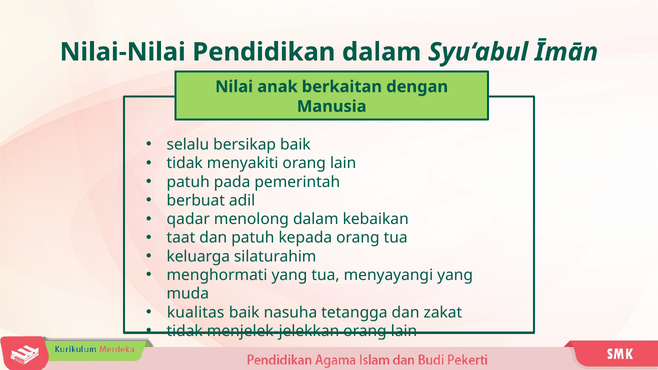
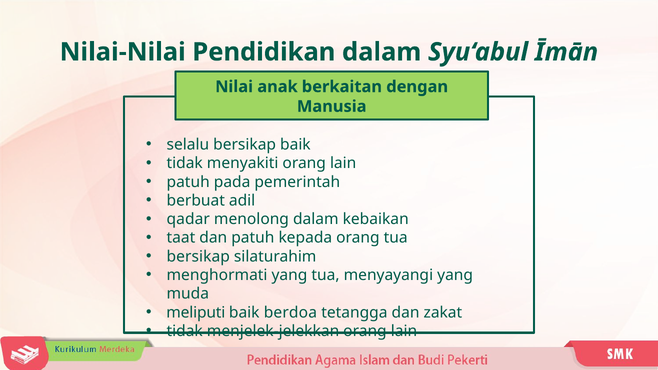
keluarga at (198, 257): keluarga -> bersikap
kualitas: kualitas -> meliputi
nasuha: nasuha -> berdoa
